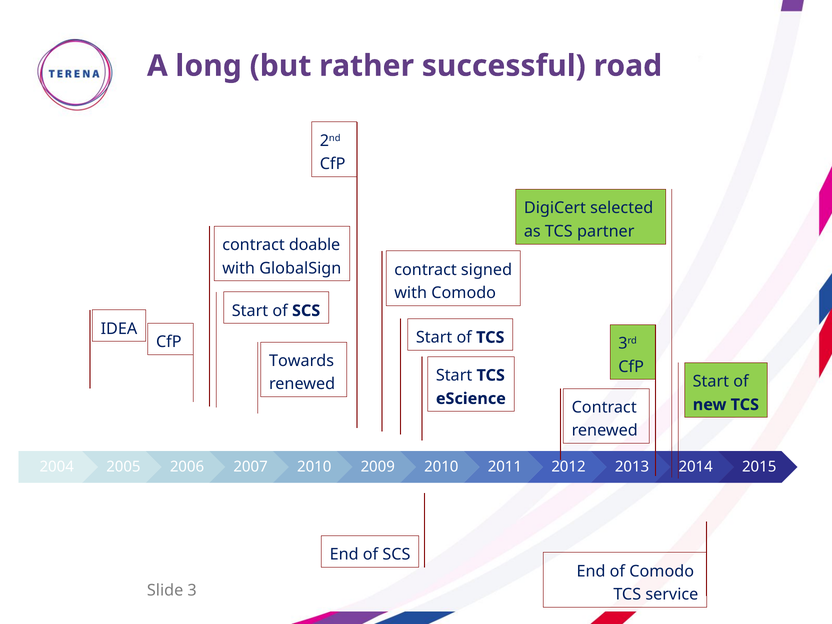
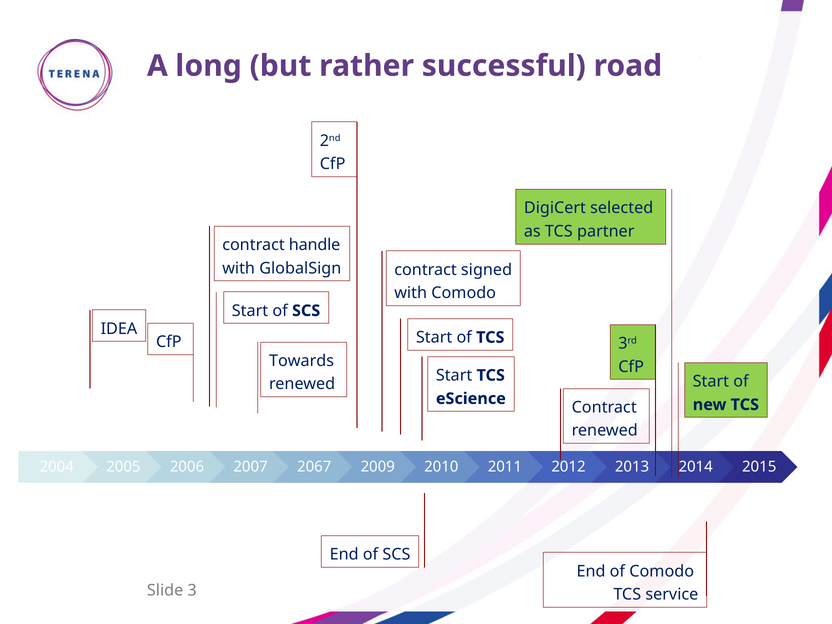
doable: doable -> handle
2007 2010: 2010 -> 2067
